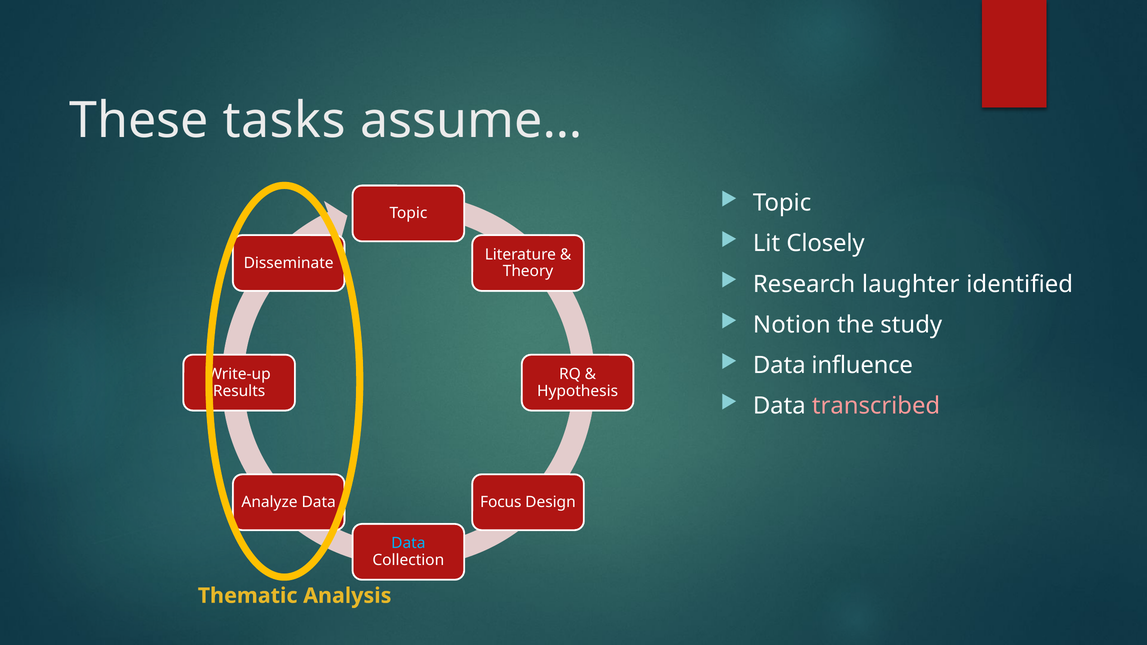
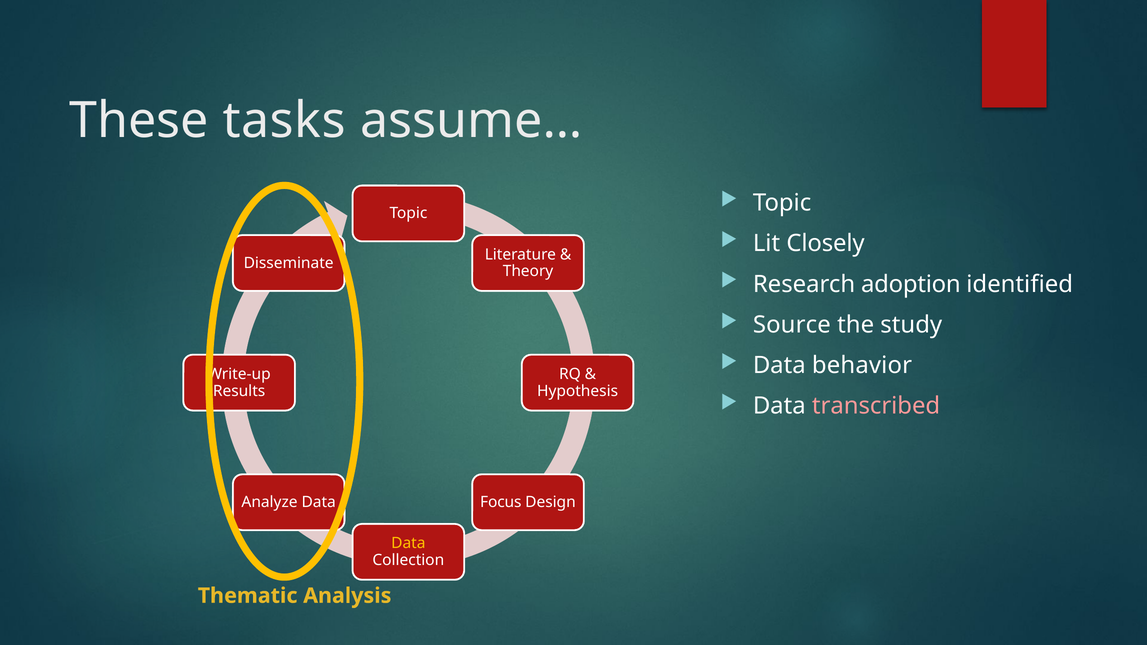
laughter: laughter -> adoption
Notion: Notion -> Source
influence: influence -> behavior
Data at (408, 543) colour: light blue -> yellow
